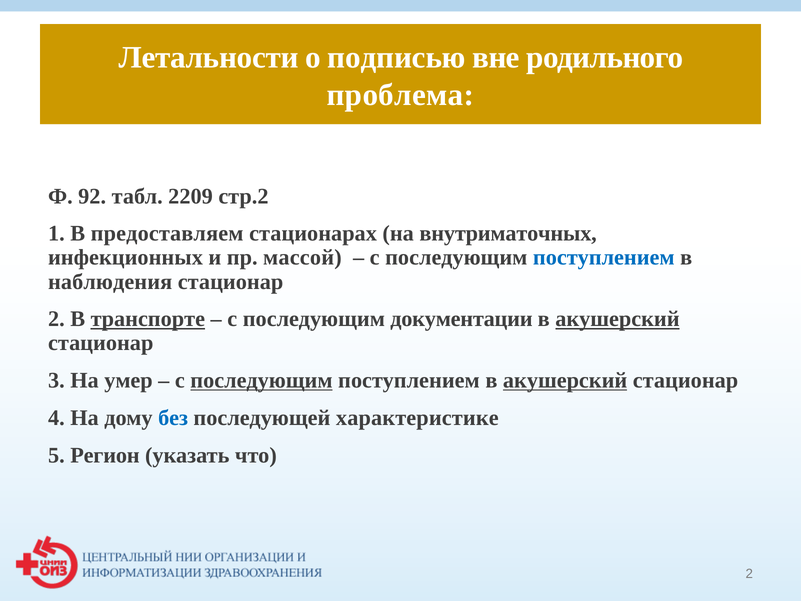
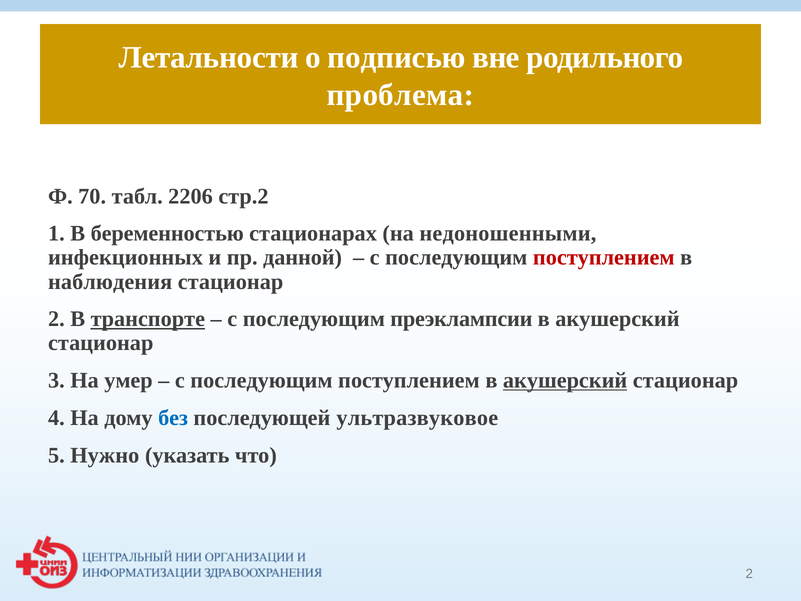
92: 92 -> 70
2209: 2209 -> 2206
предоставляем: предоставляем -> беременностью
внутриматочных: внутриматочных -> недоношенными
массой: массой -> данной
поступлением at (604, 258) colour: blue -> red
документации: документации -> преэклампсии
акушерский at (617, 319) underline: present -> none
последующим at (261, 380) underline: present -> none
характеристике: характеристике -> ультразвуковое
Регион: Регион -> Нужно
